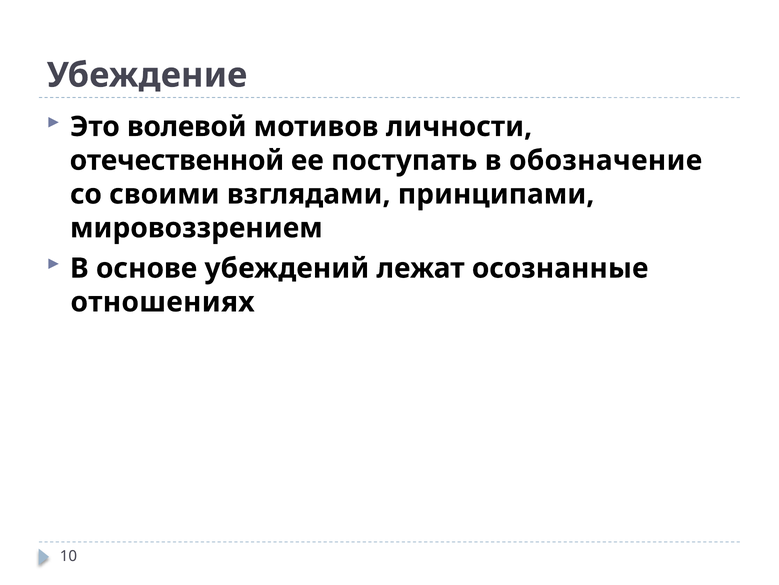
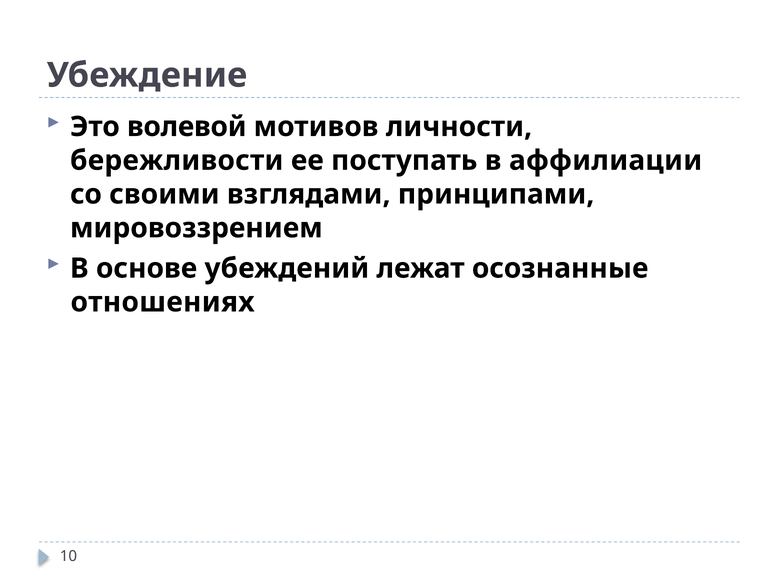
отечественной: отечественной -> бережливости
обозначение: обозначение -> аффилиации
